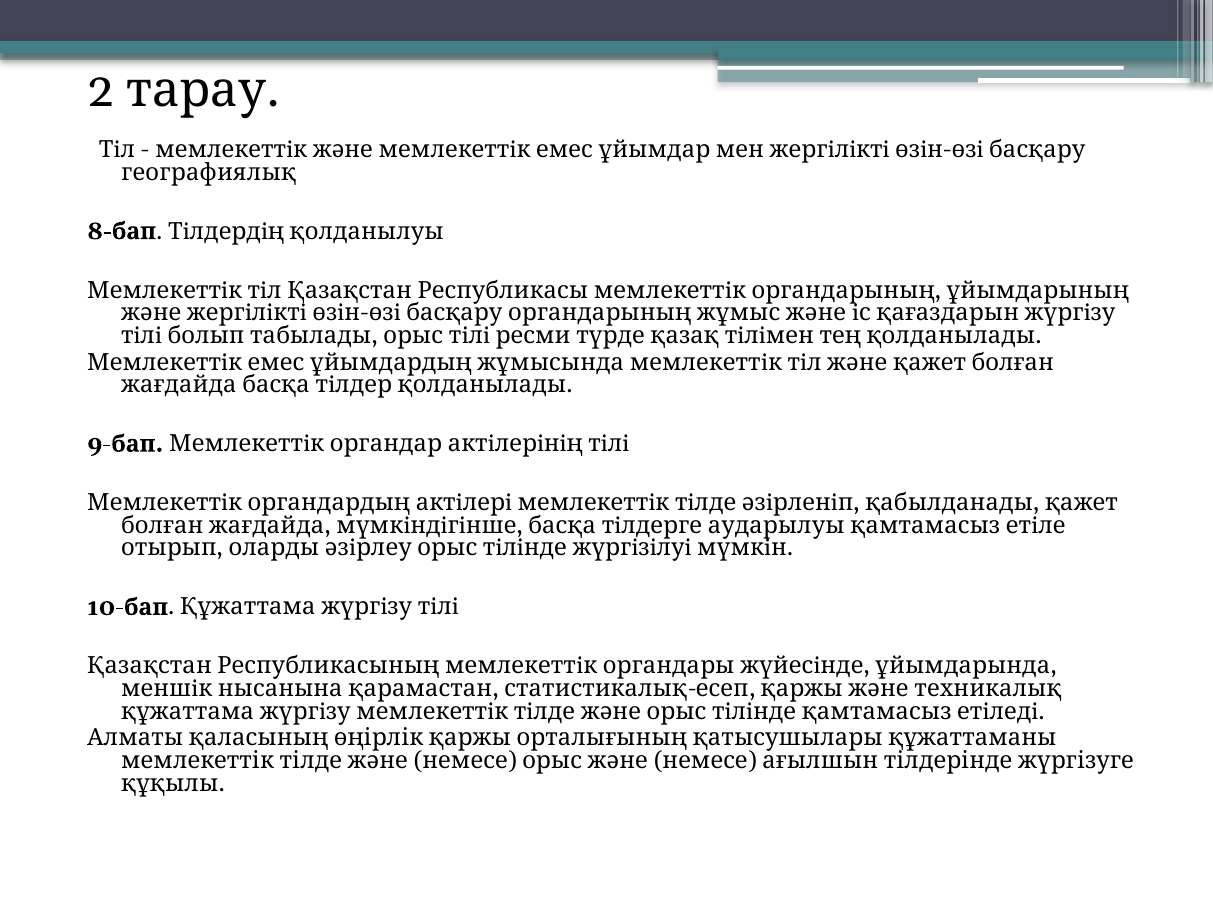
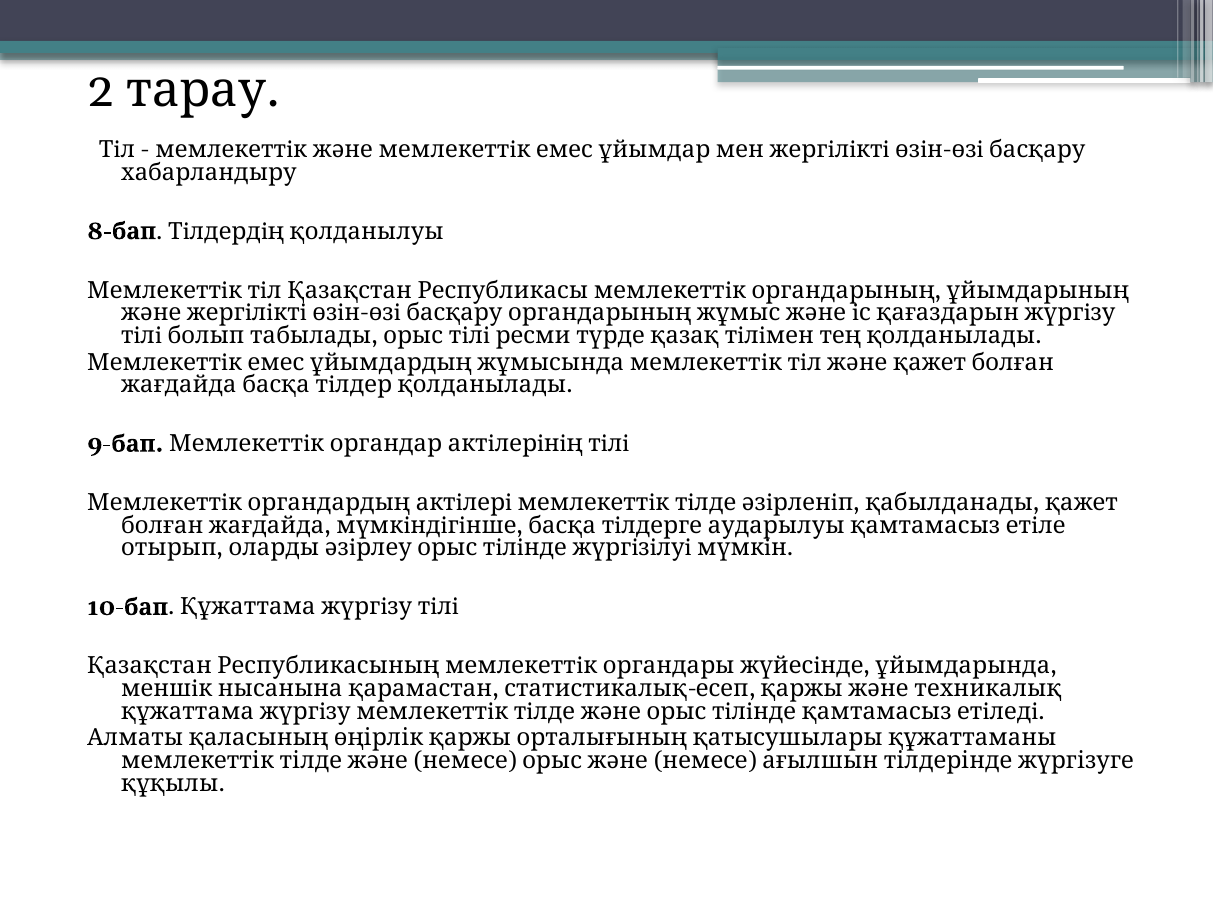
географиялық: географиялық -> хабарландыру
